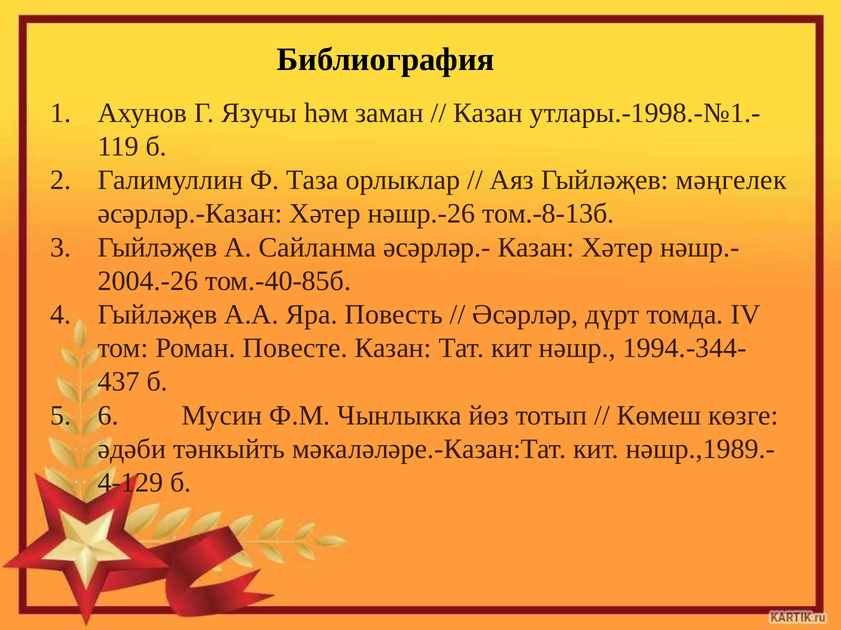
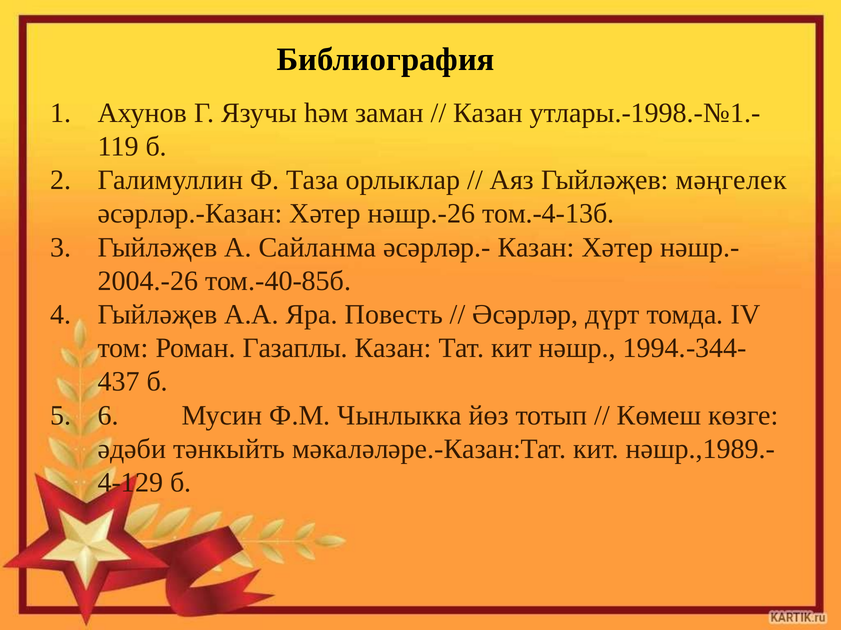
том.-8-13б: том.-8-13б -> том.-4-13б
Повесте: Повесте -> Газаплы
